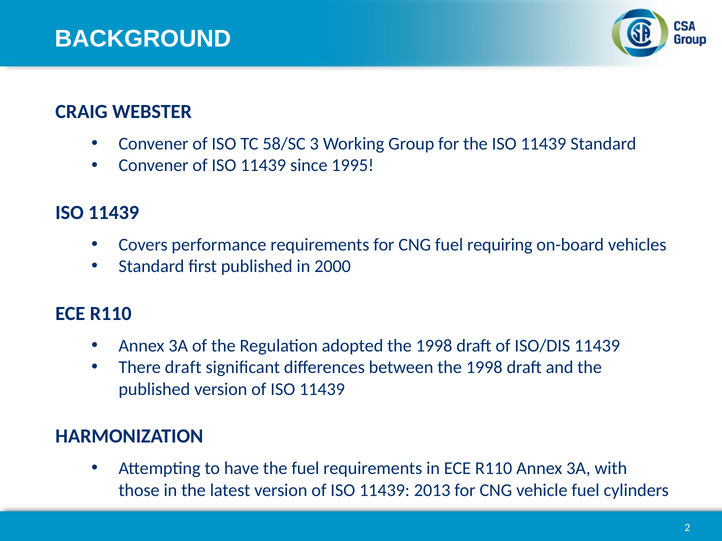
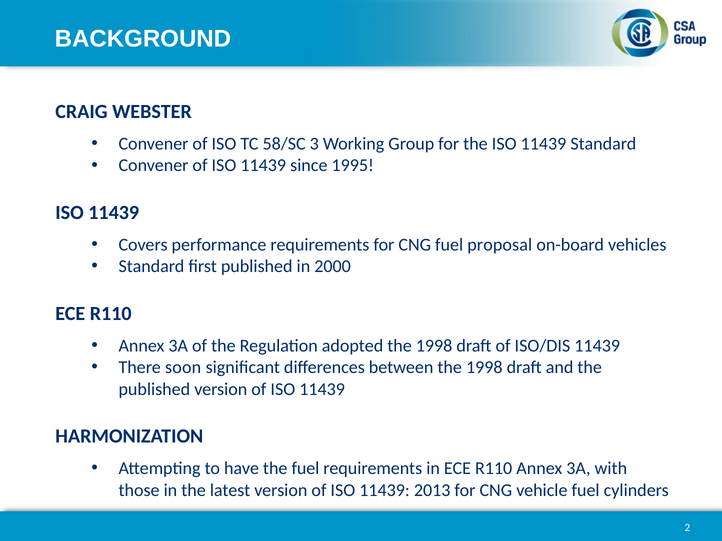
requiring: requiring -> proposal
There draft: draft -> soon
